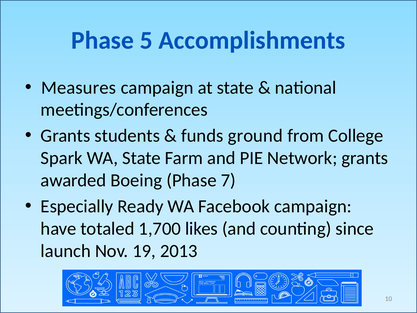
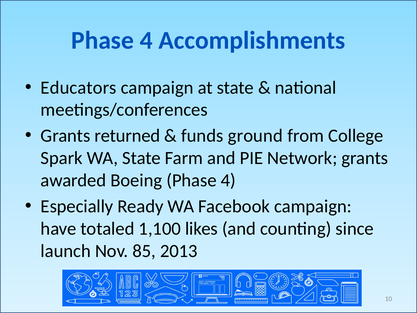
5 at (146, 40): 5 -> 4
Measures: Measures -> Educators
students: students -> returned
Boeing Phase 7: 7 -> 4
1,700: 1,700 -> 1,100
19: 19 -> 85
